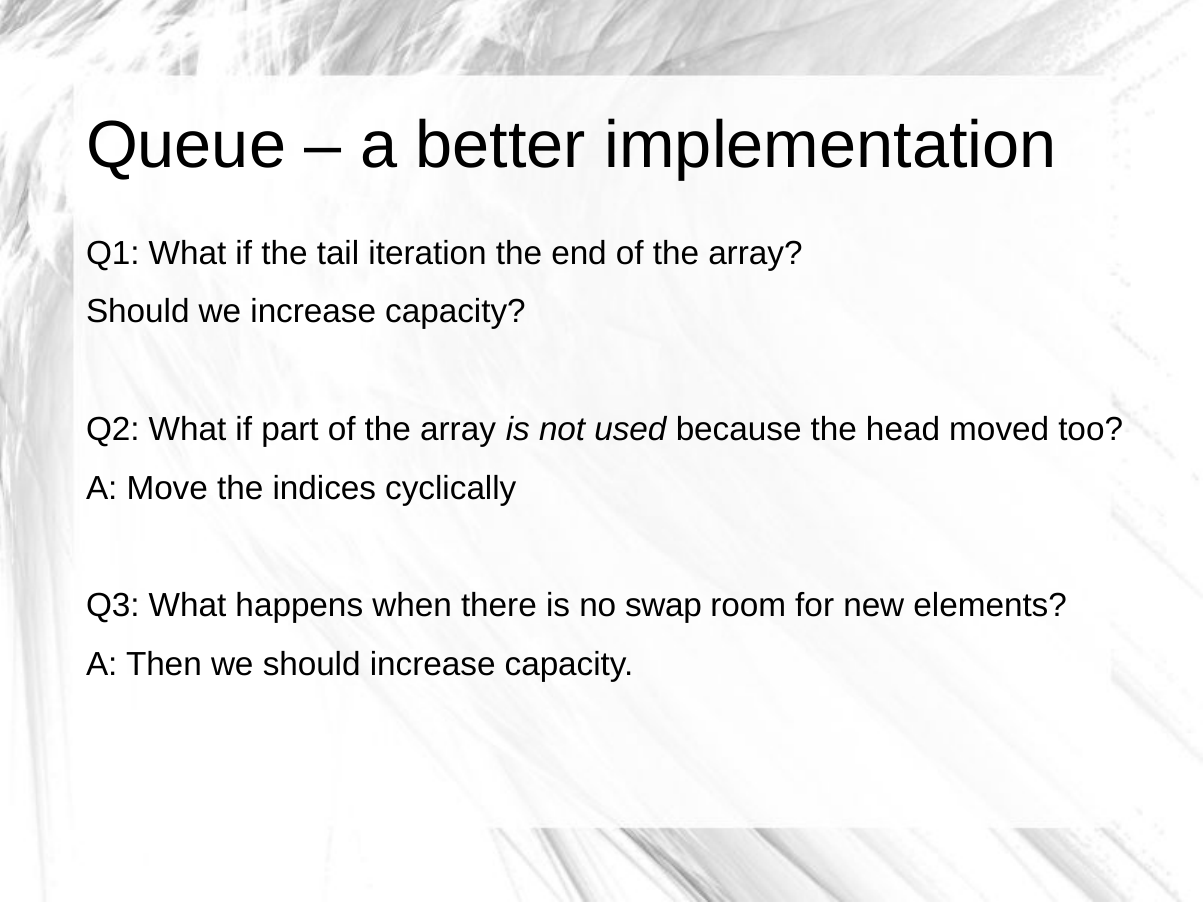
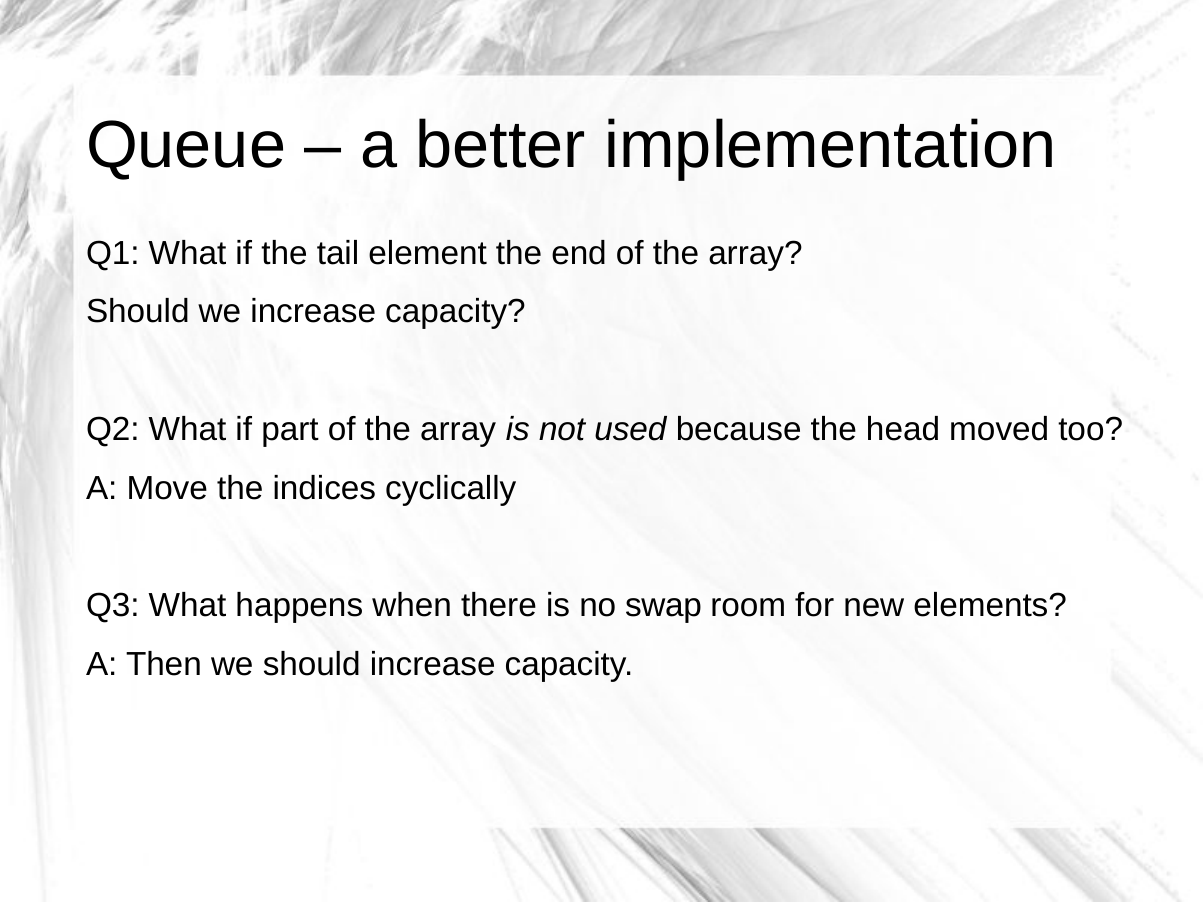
iteration: iteration -> element
